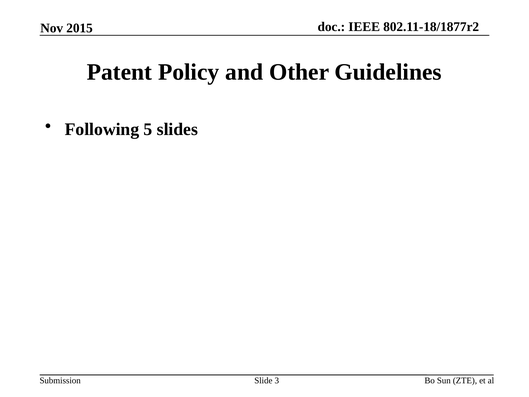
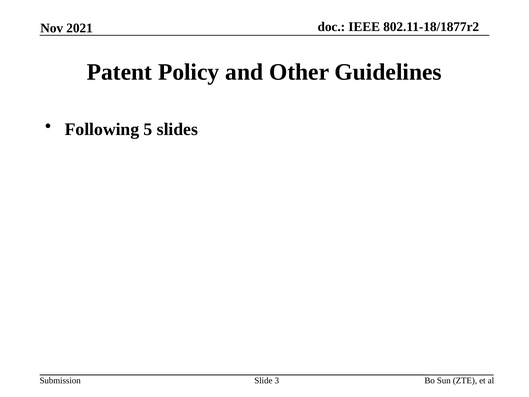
2015: 2015 -> 2021
